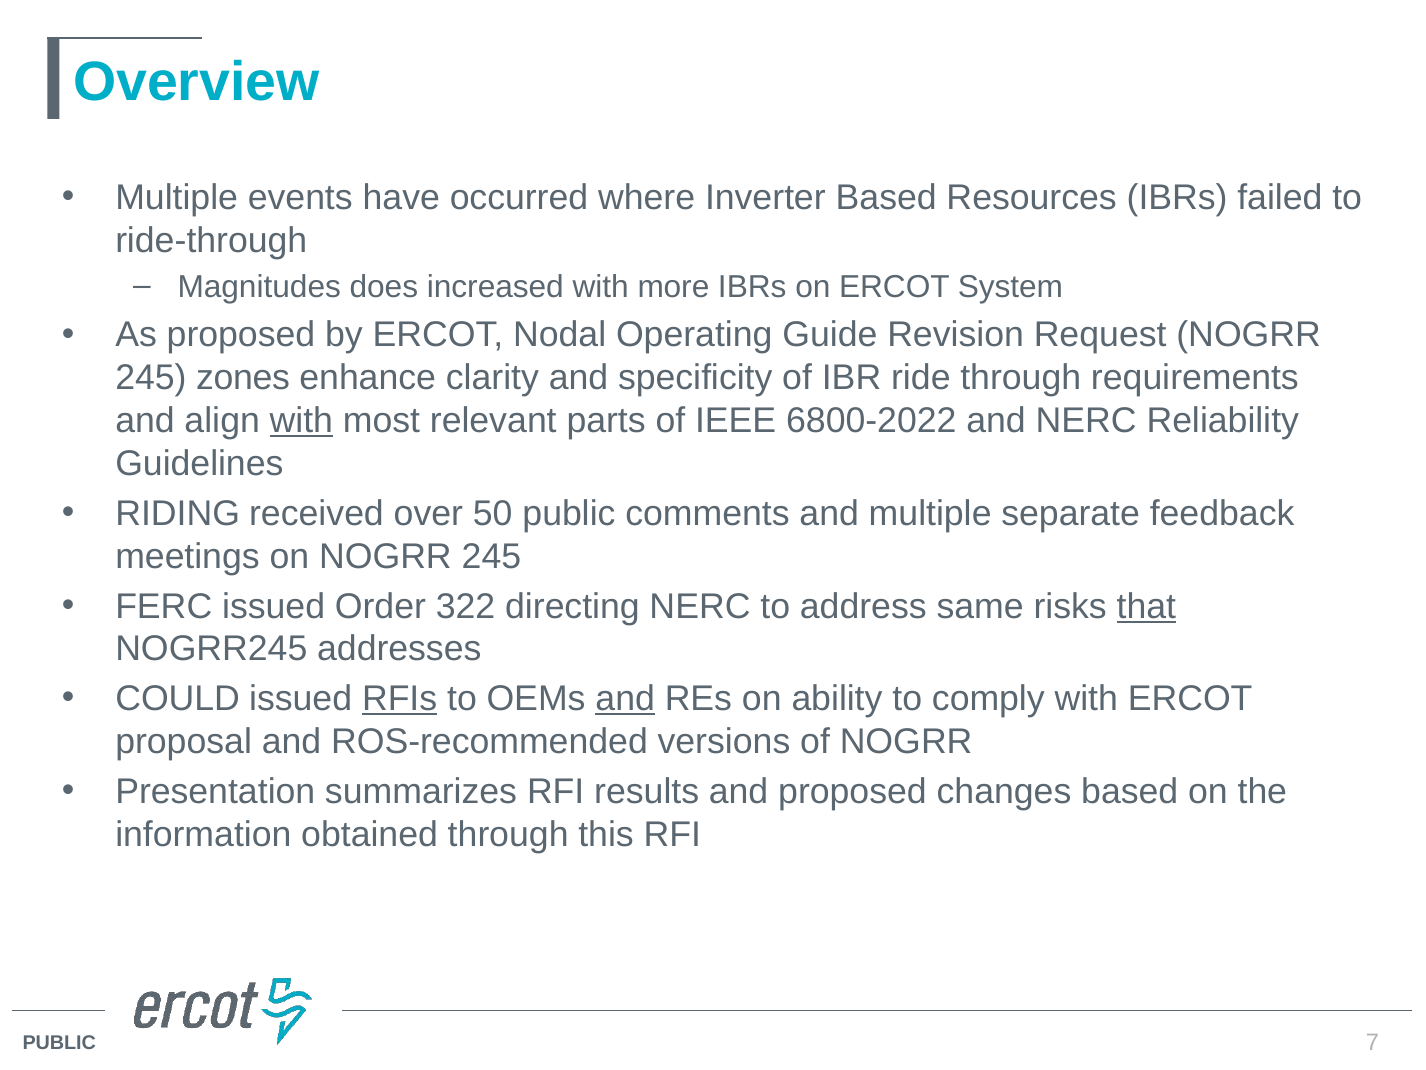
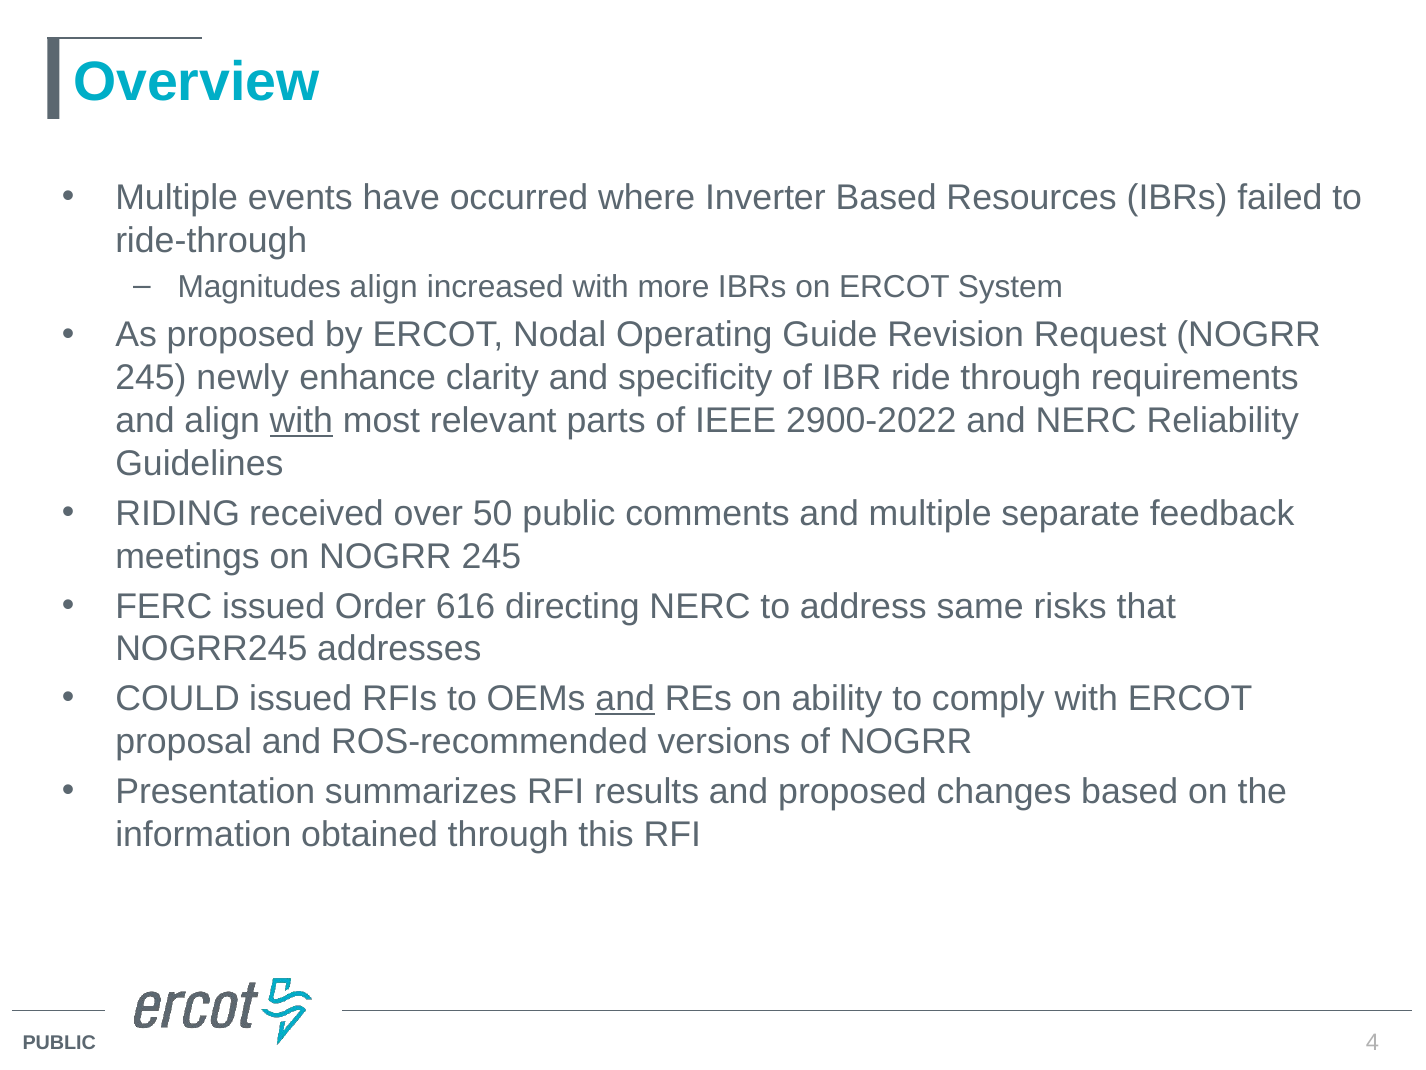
Magnitudes does: does -> align
zones: zones -> newly
6800-2022: 6800-2022 -> 2900-2022
322: 322 -> 616
that underline: present -> none
RFIs underline: present -> none
7: 7 -> 4
